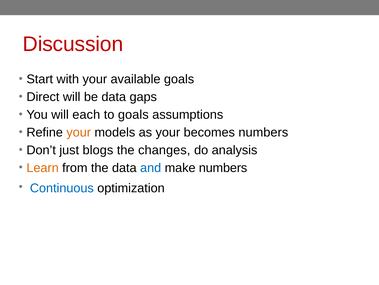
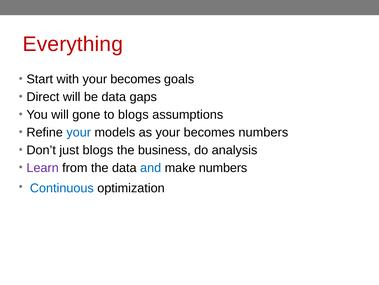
Discussion: Discussion -> Everything
with your available: available -> becomes
each: each -> gone
to goals: goals -> blogs
your at (79, 132) colour: orange -> blue
changes: changes -> business
Learn colour: orange -> purple
